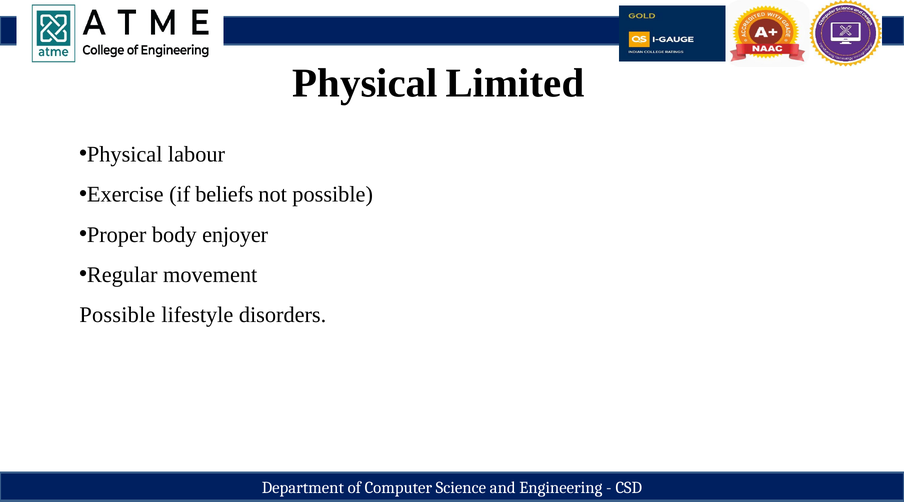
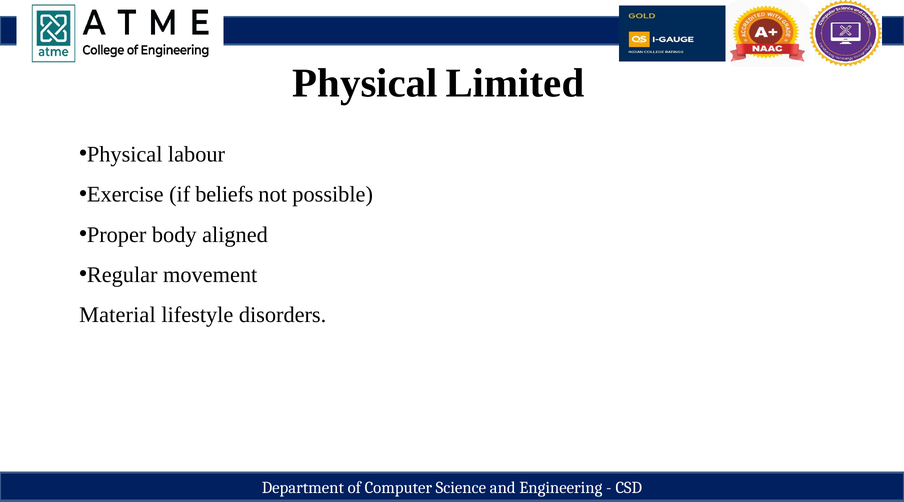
enjoyer: enjoyer -> aligned
Possible at (117, 315): Possible -> Material
